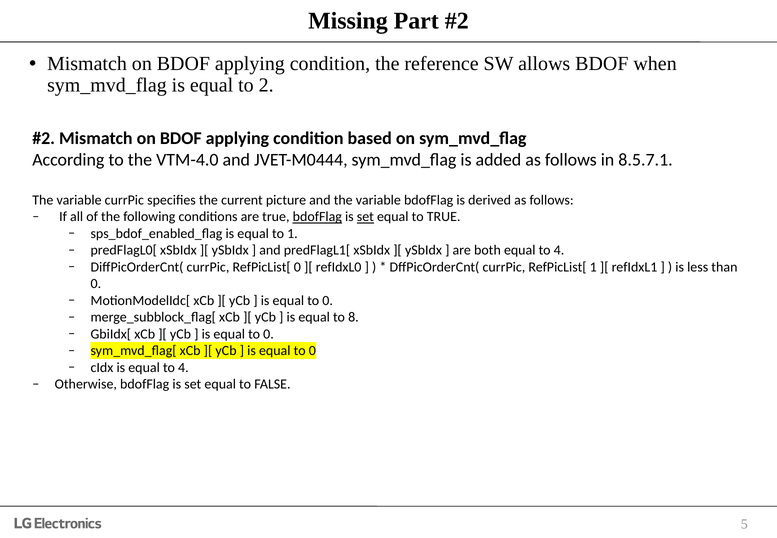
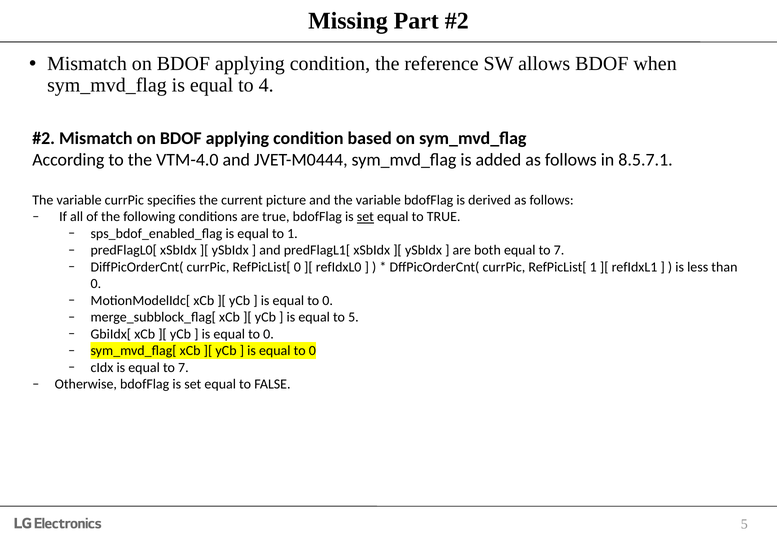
2: 2 -> 4
bdofFlag at (317, 217) underline: present -> none
both equal to 4: 4 -> 7
to 8: 8 -> 5
is equal to 4: 4 -> 7
